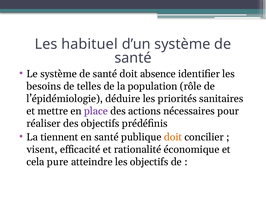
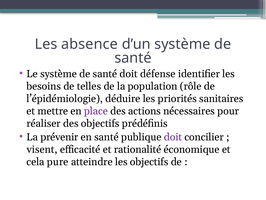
habituel: habituel -> absence
absence: absence -> défense
tiennent: tiennent -> prévenir
doit at (173, 137) colour: orange -> purple
